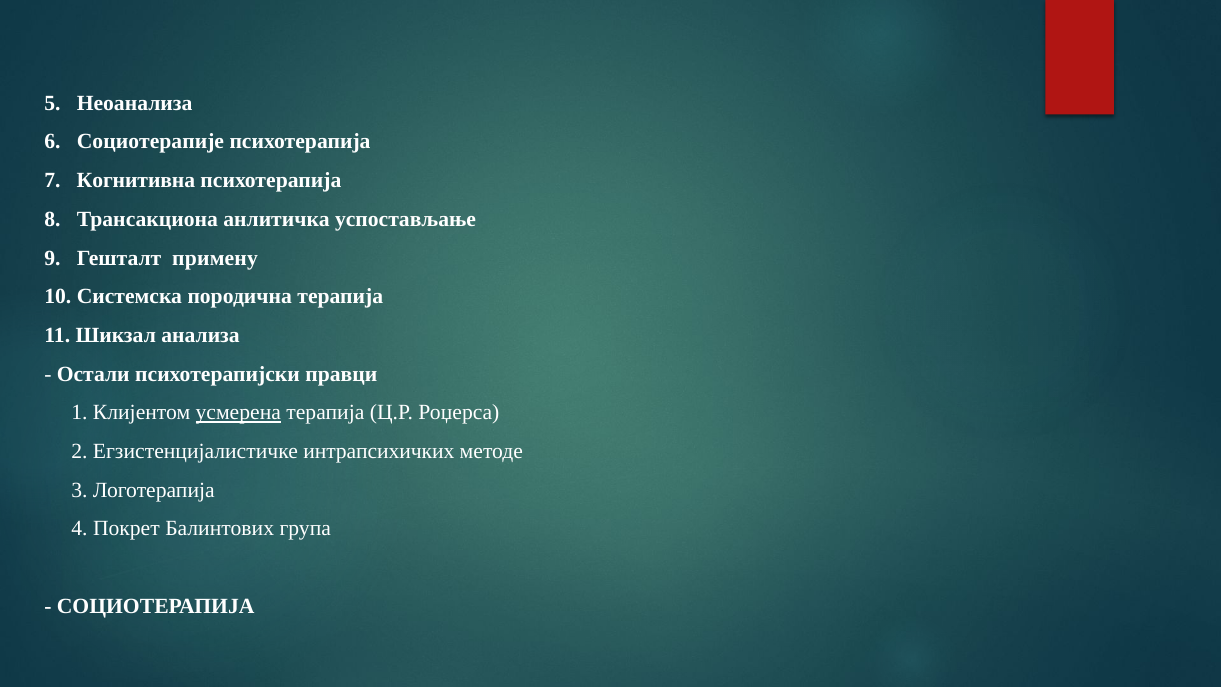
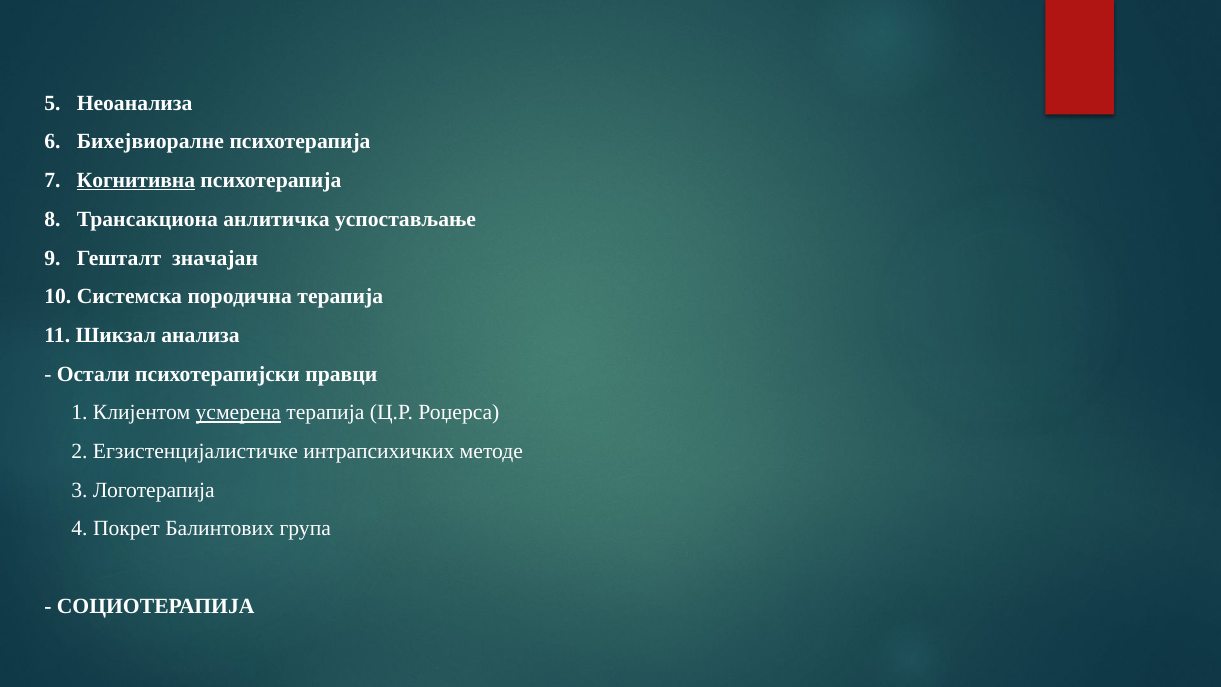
Социотерапије: Социотерапије -> Бихејвиоралне
Когнитивна underline: none -> present
примену: примену -> значајан
